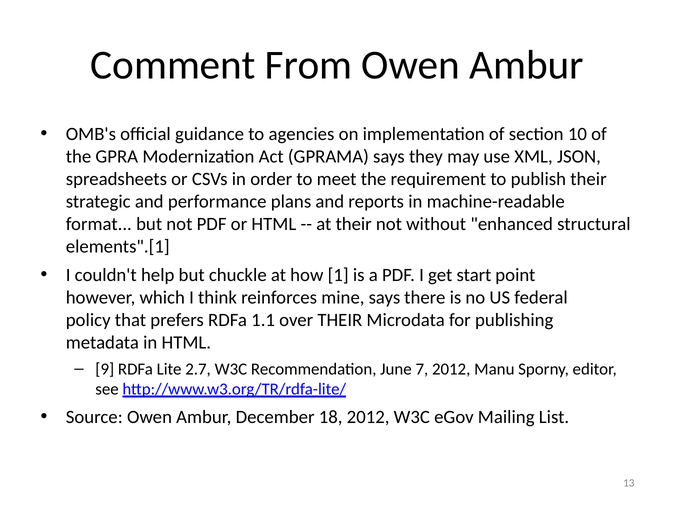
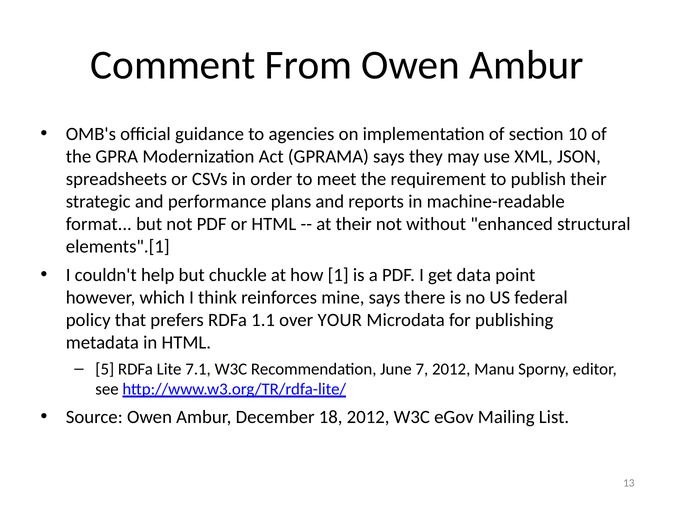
start: start -> data
over THEIR: THEIR -> YOUR
9: 9 -> 5
2.7: 2.7 -> 7.1
